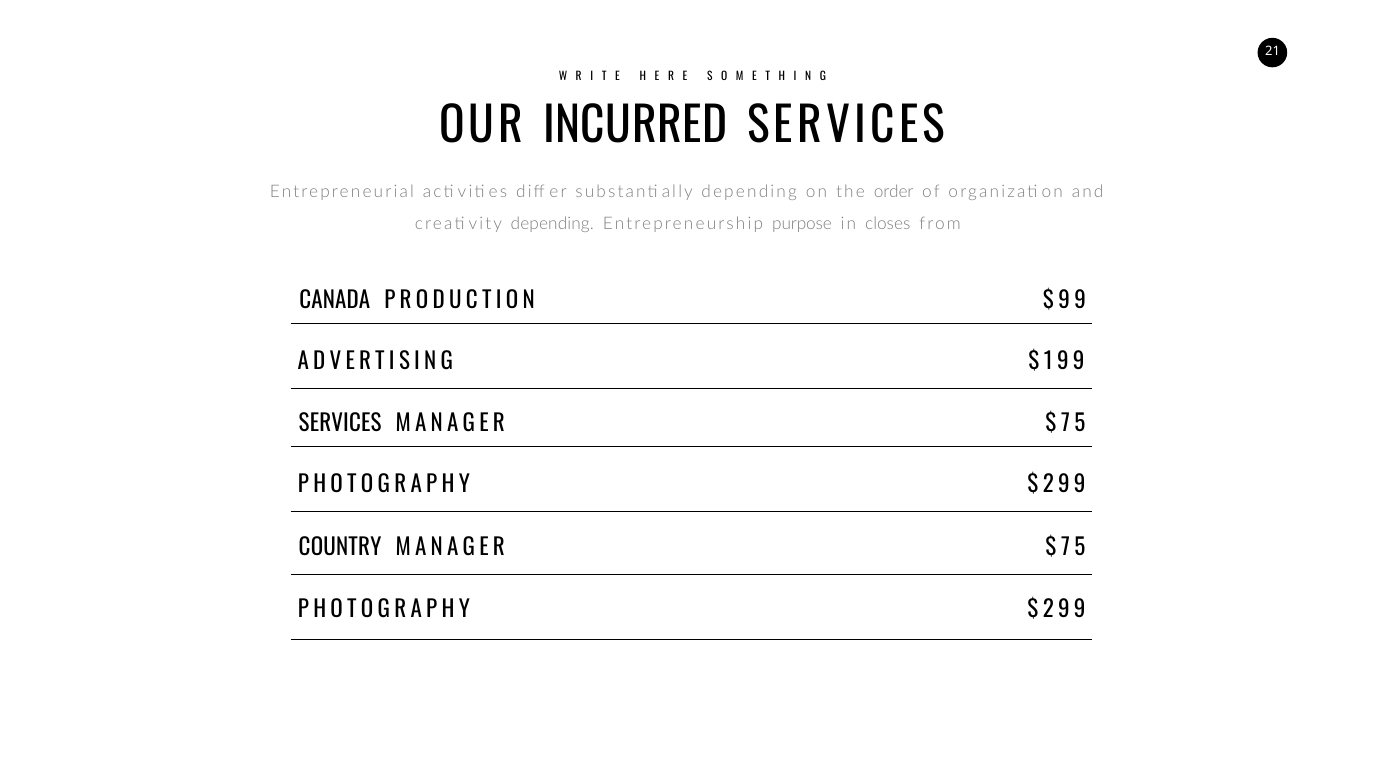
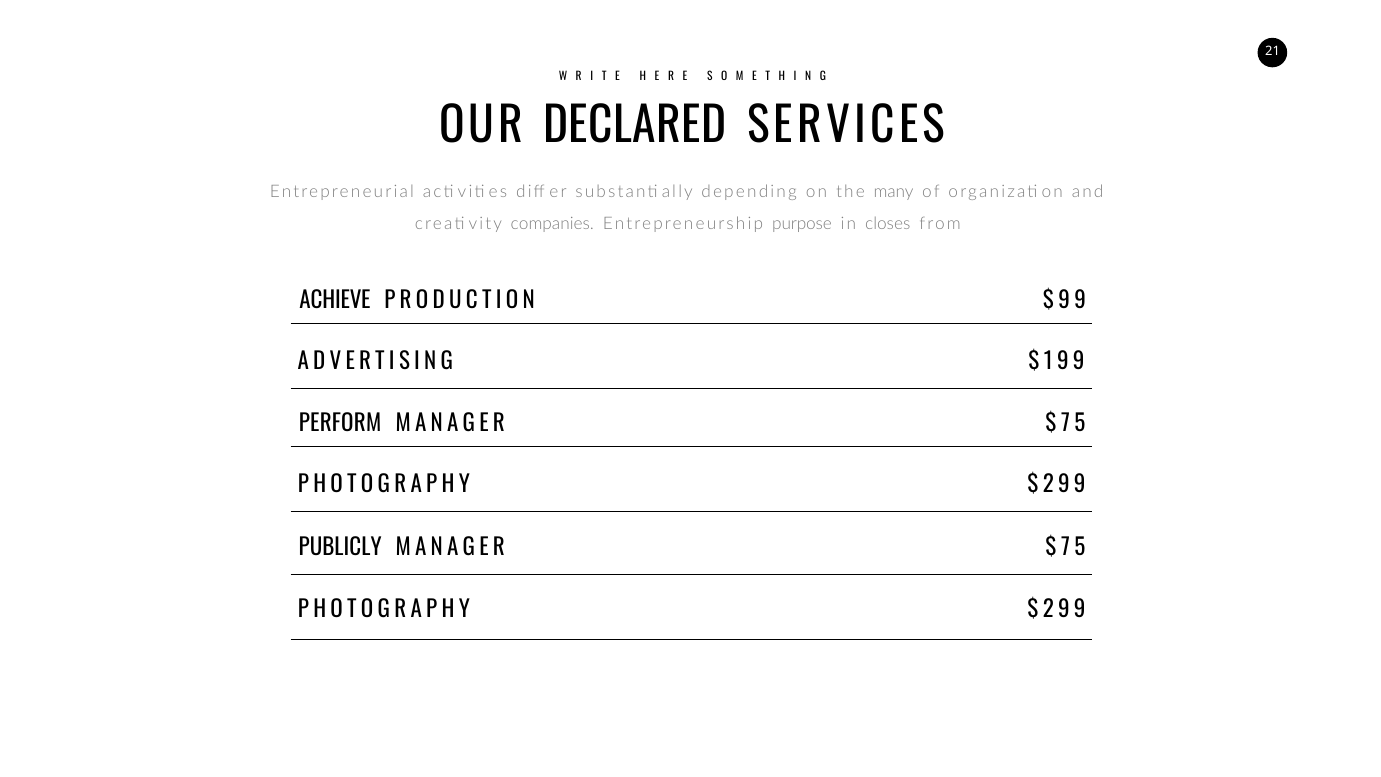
INCURRED: INCURRED -> DECLARED
order: order -> many
creativity depending: depending -> companies
CANADA: CANADA -> ACHIEVE
SERVICES at (340, 424): SERVICES -> PERFORM
COUNTRY: COUNTRY -> PUBLICLY
